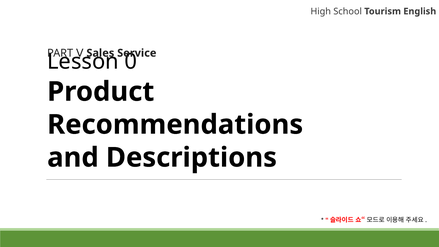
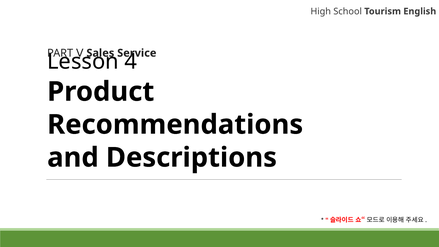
0: 0 -> 4
